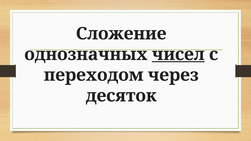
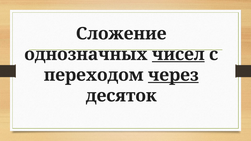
через underline: none -> present
